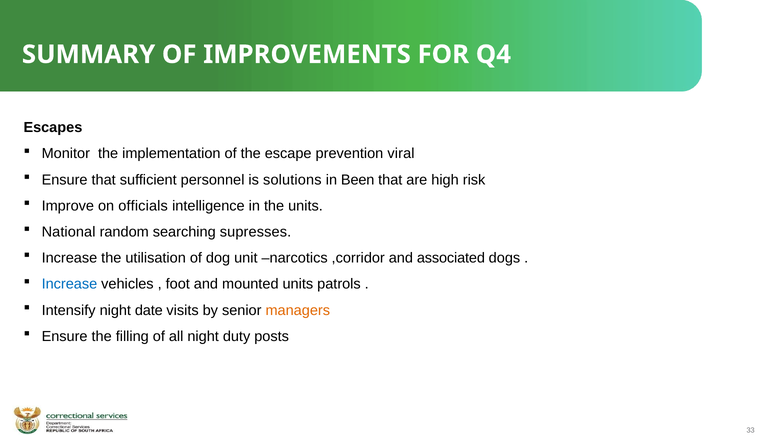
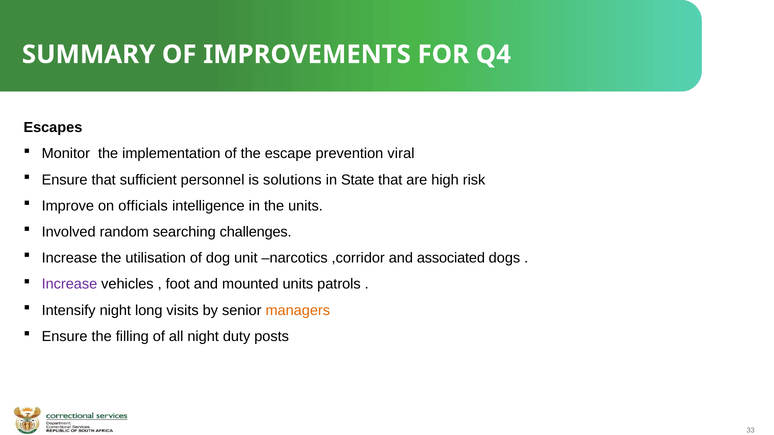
Been: Been -> State
National: National -> Involved
supresses: supresses -> challenges
Increase at (69, 284) colour: blue -> purple
date: date -> long
